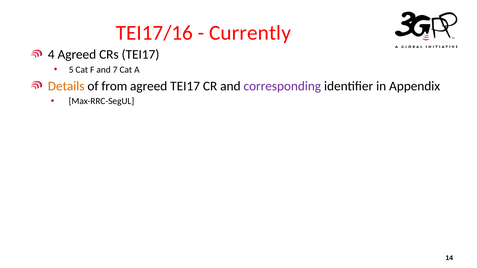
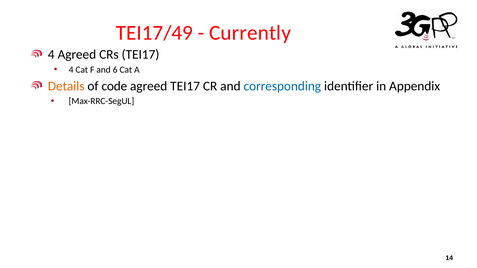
TEI17/16: TEI17/16 -> TEI17/49
5 at (71, 70): 5 -> 4
7: 7 -> 6
from: from -> code
corresponding colour: purple -> blue
